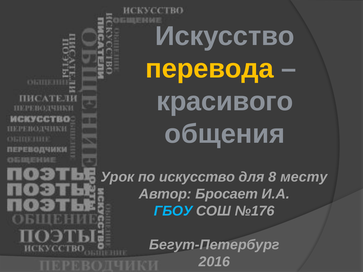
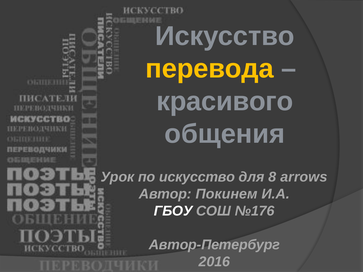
месту: месту -> arrows
Бросает: Бросает -> Покинем
ГБОУ colour: light blue -> white
Бегут-Петербург: Бегут-Петербург -> Автор-Петербург
